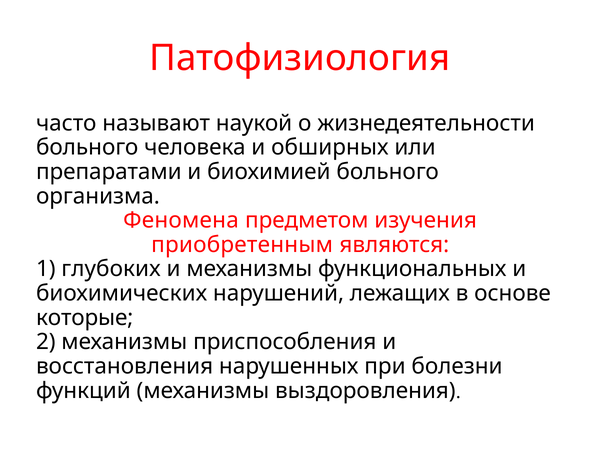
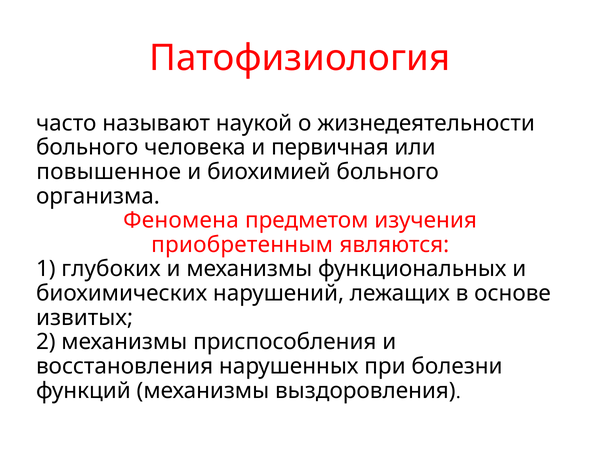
обширных: обширных -> первичная
препаратами: препаратами -> повышенное
которые: которые -> извитых
